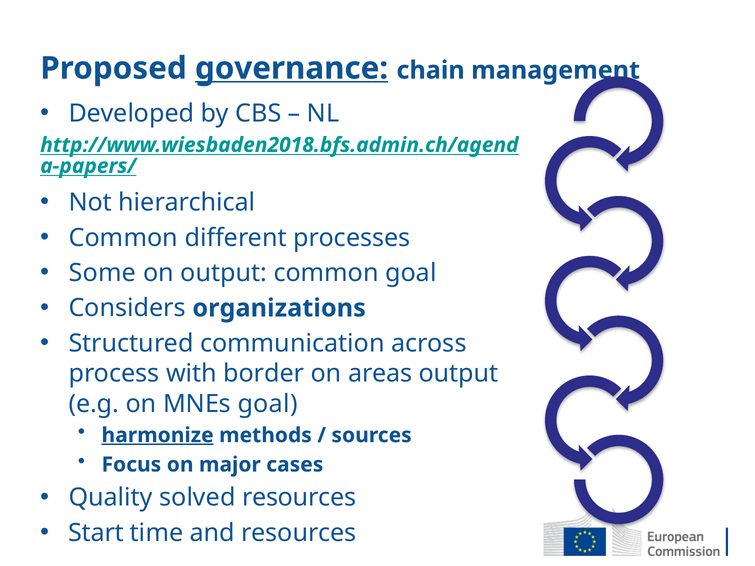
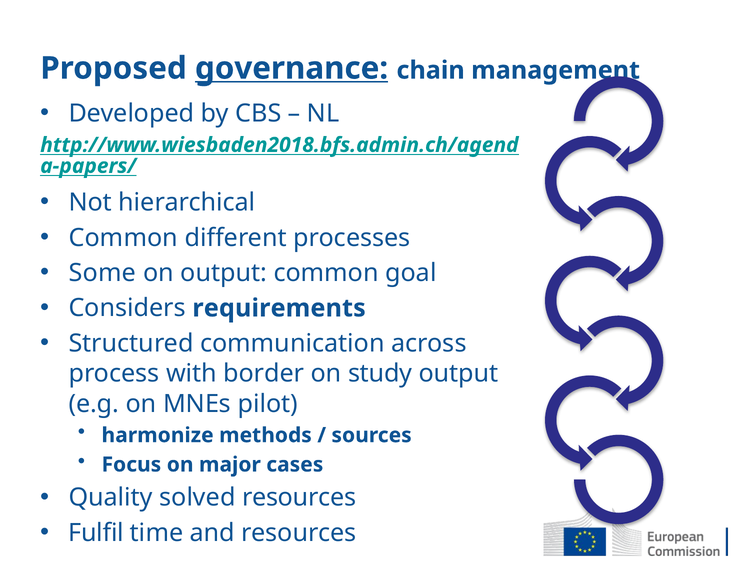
organizations: organizations -> requirements
areas: areas -> study
MNEs goal: goal -> pilot
harmonize underline: present -> none
Start: Start -> Fulfil
